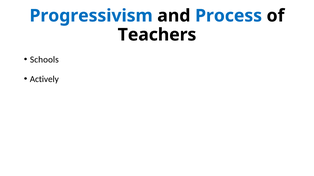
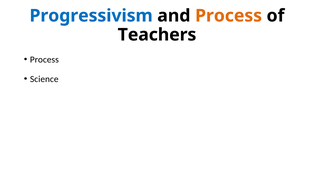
Process at (229, 16) colour: blue -> orange
Schools at (44, 60): Schools -> Process
Actively: Actively -> Science
